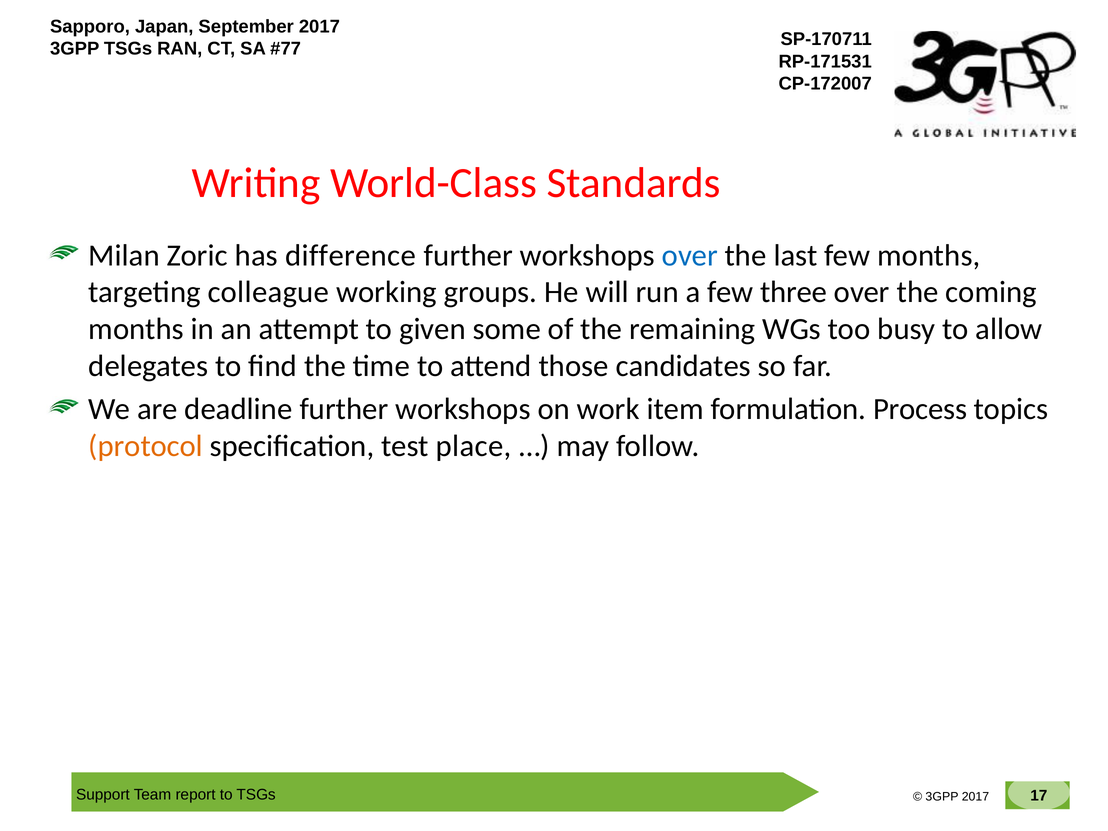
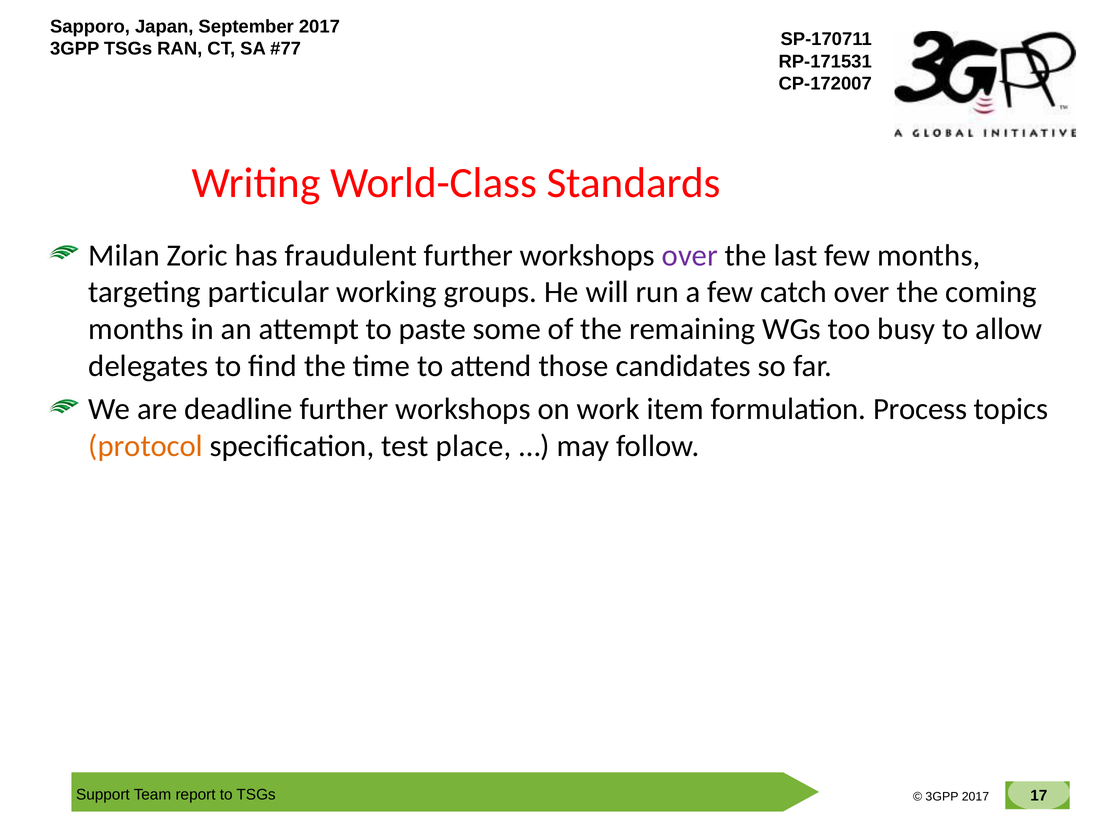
difference: difference -> fraudulent
over at (690, 255) colour: blue -> purple
colleague: colleague -> particular
three: three -> catch
given: given -> paste
